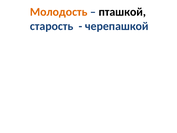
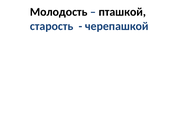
Молодость colour: orange -> black
